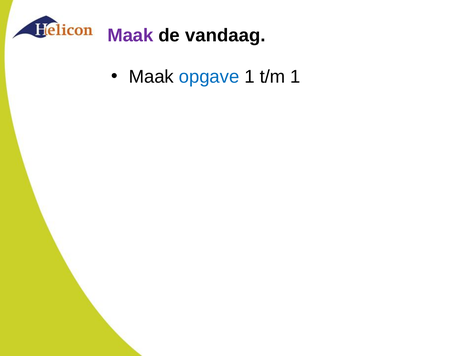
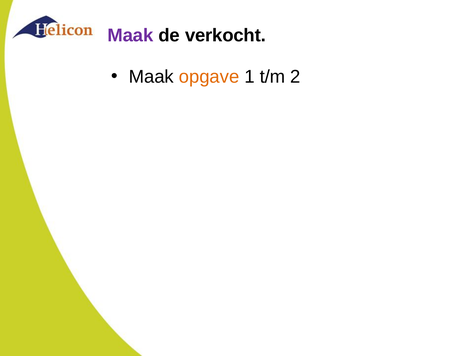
vandaag: vandaag -> verkocht
opgave colour: blue -> orange
t/m 1: 1 -> 2
